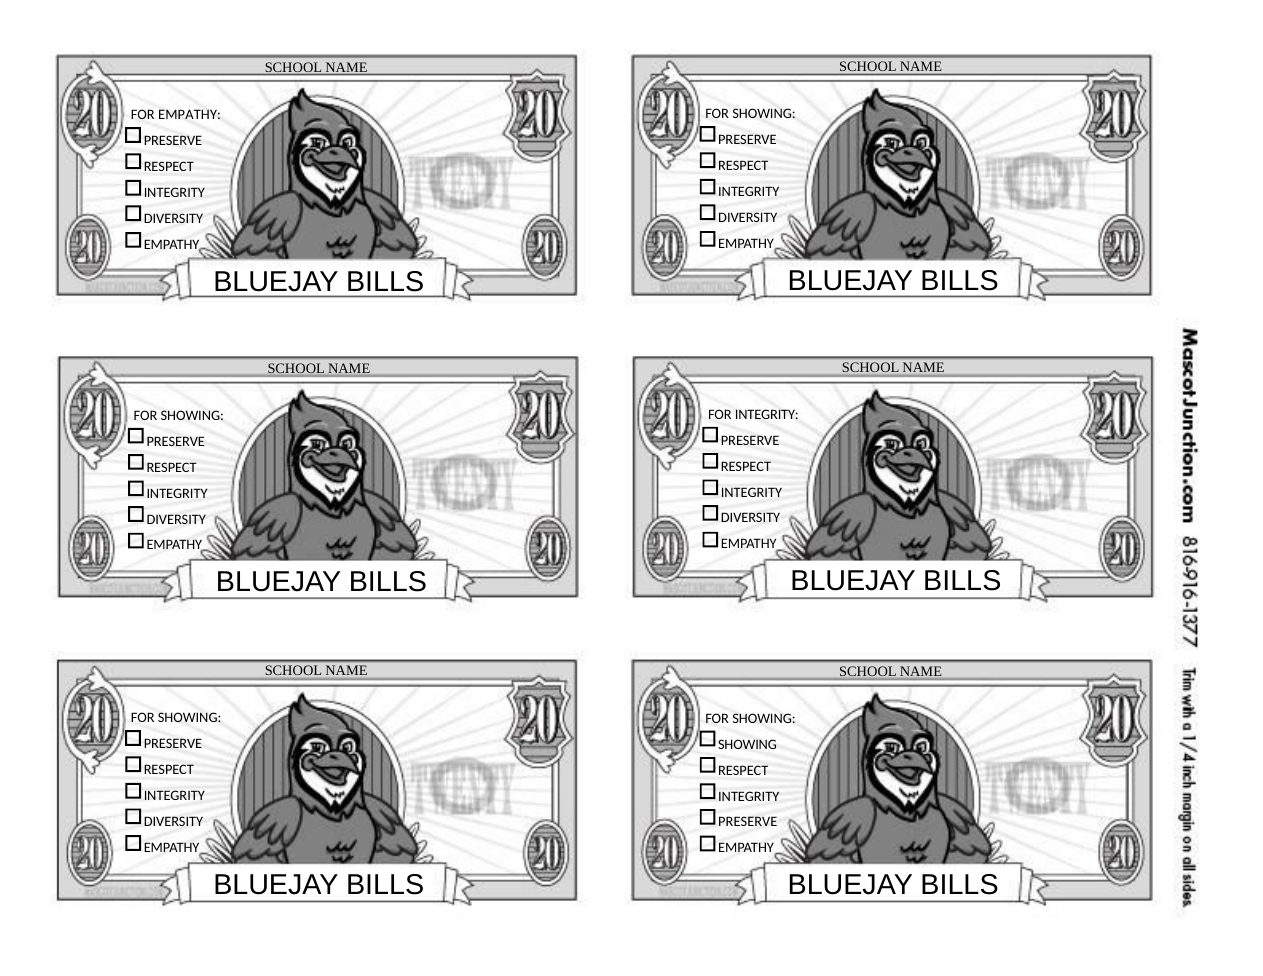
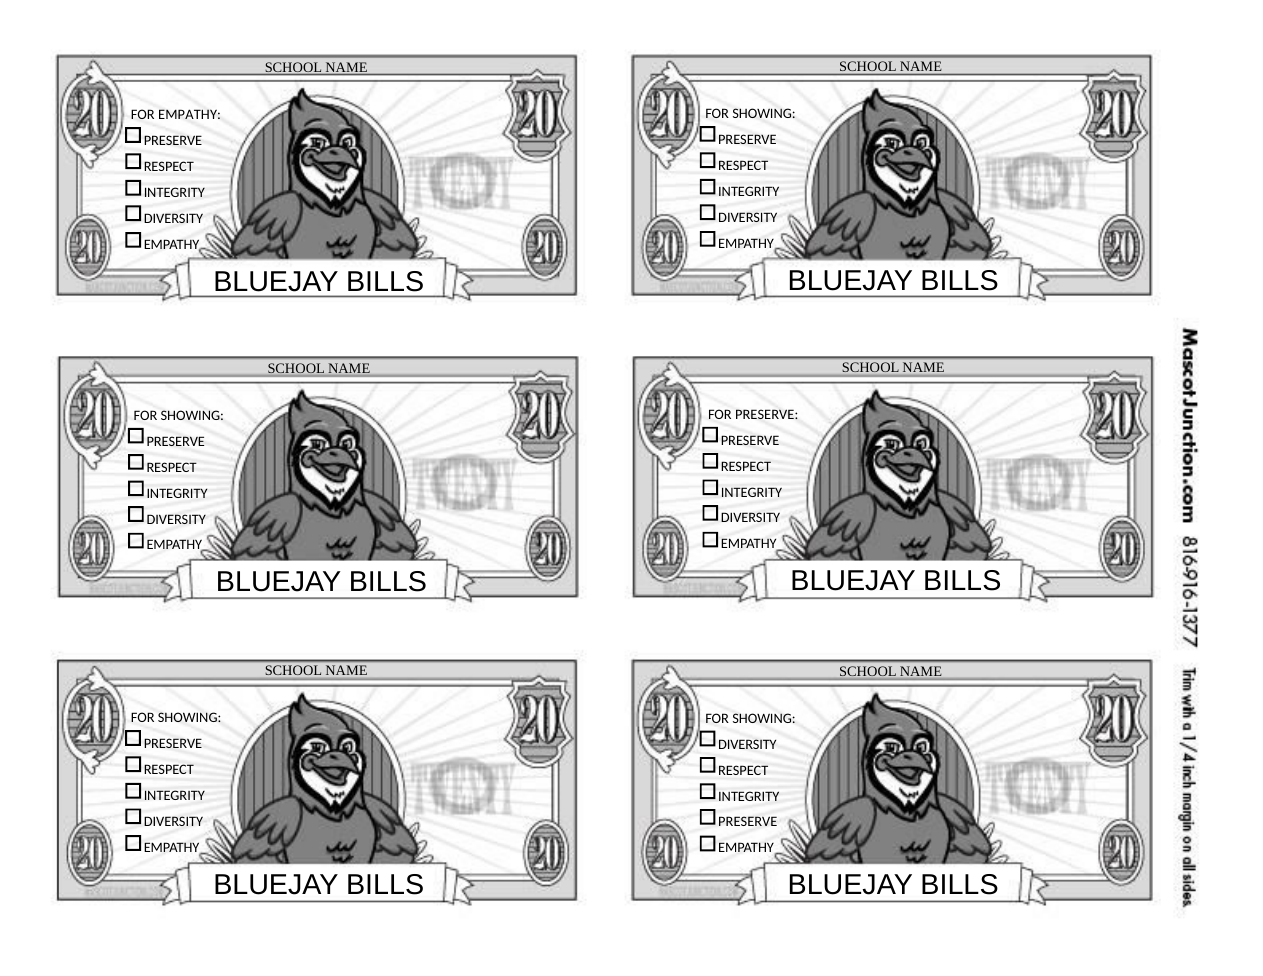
FOR INTEGRITY: INTEGRITY -> PRESERVE
SHOWING at (747, 744): SHOWING -> DIVERSITY
